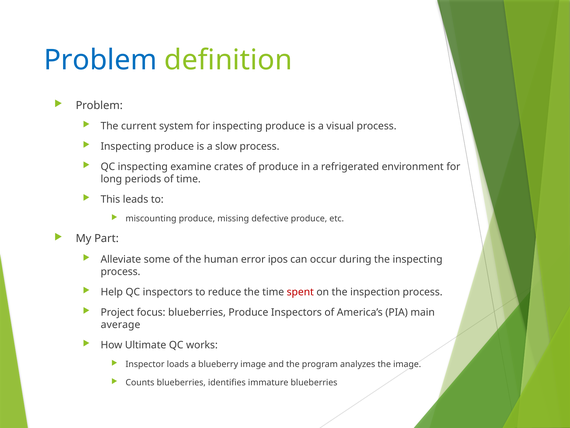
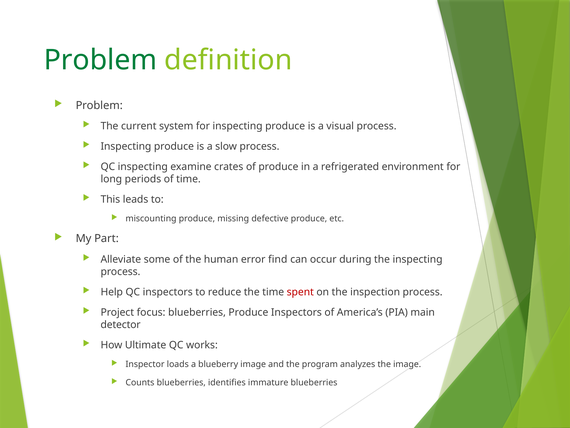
Problem at (100, 60) colour: blue -> green
ipos: ipos -> find
average: average -> detector
